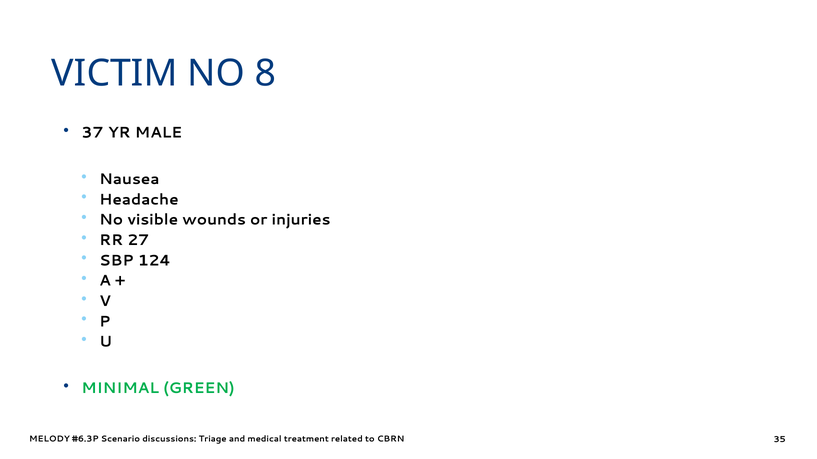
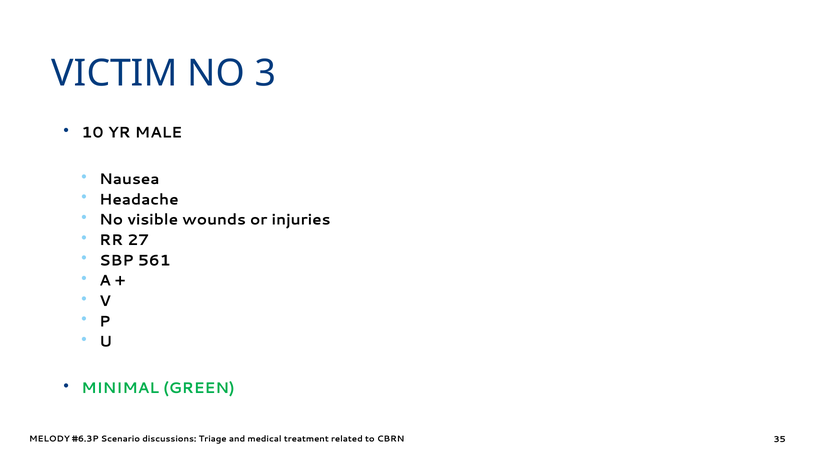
8: 8 -> 3
37: 37 -> 10
124: 124 -> 561
